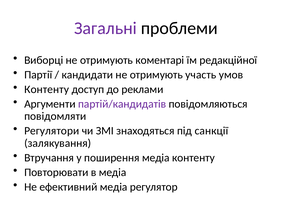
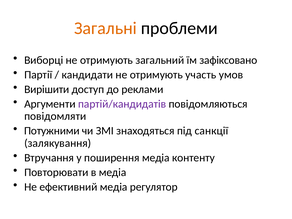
Загальні colour: purple -> orange
коментарі: коментарі -> загальний
редакційної: редакційної -> зафіксовано
Контенту at (47, 89): Контенту -> Вирішити
Регулятори: Регулятори -> Потужними
